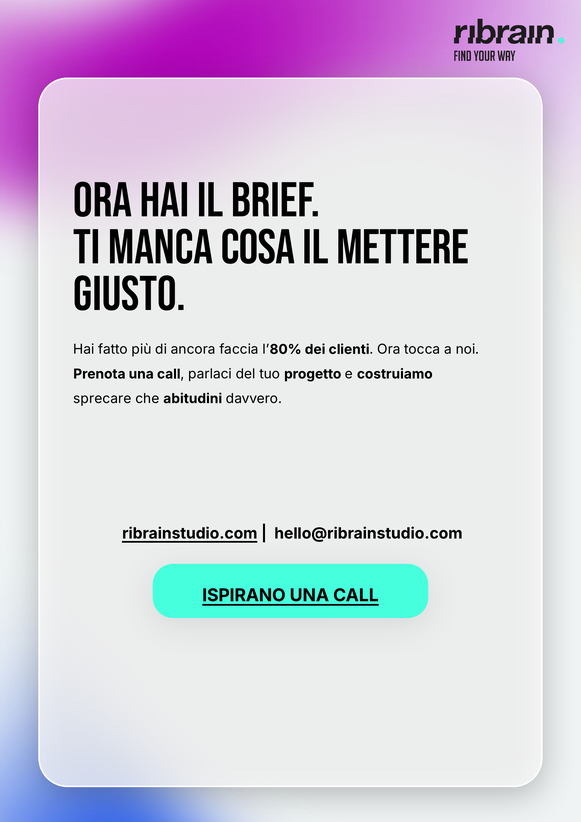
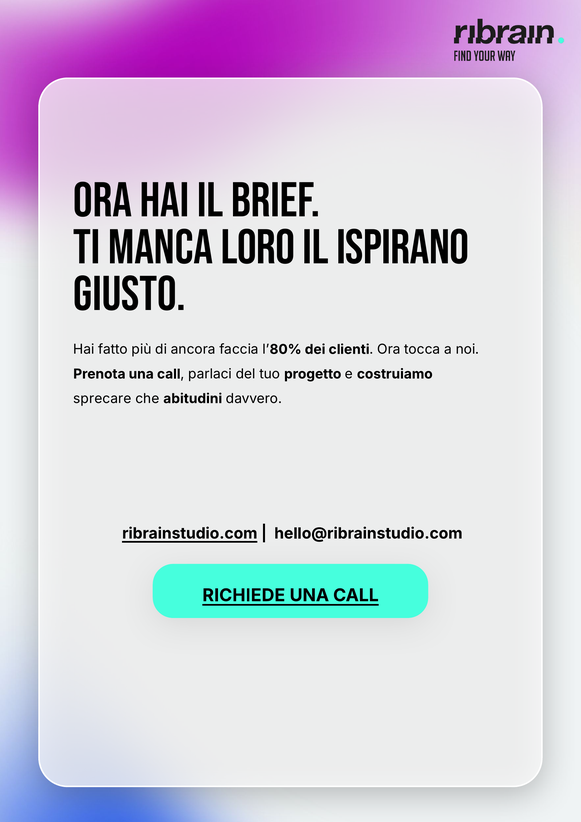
COSA: COSA -> LORO
METTERE: METTERE -> ISPIRANO
ISPIRANO: ISPIRANO -> RICHIEDE
